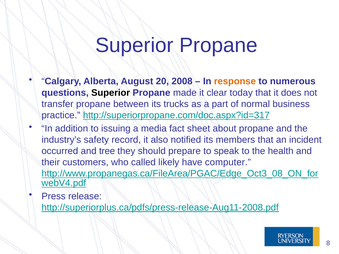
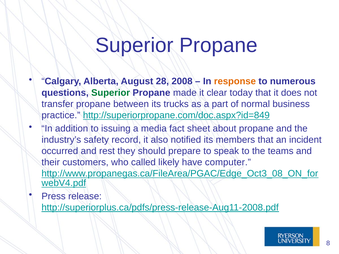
20: 20 -> 28
Superior at (111, 93) colour: black -> green
http://superiorpropane.com/doc.aspx?id=317: http://superiorpropane.com/doc.aspx?id=317 -> http://superiorpropane.com/doc.aspx?id=849
tree: tree -> rest
health: health -> teams
